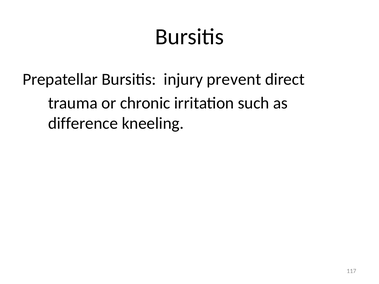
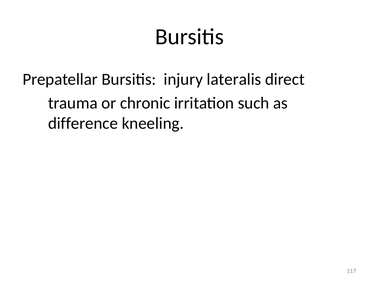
prevent: prevent -> lateralis
